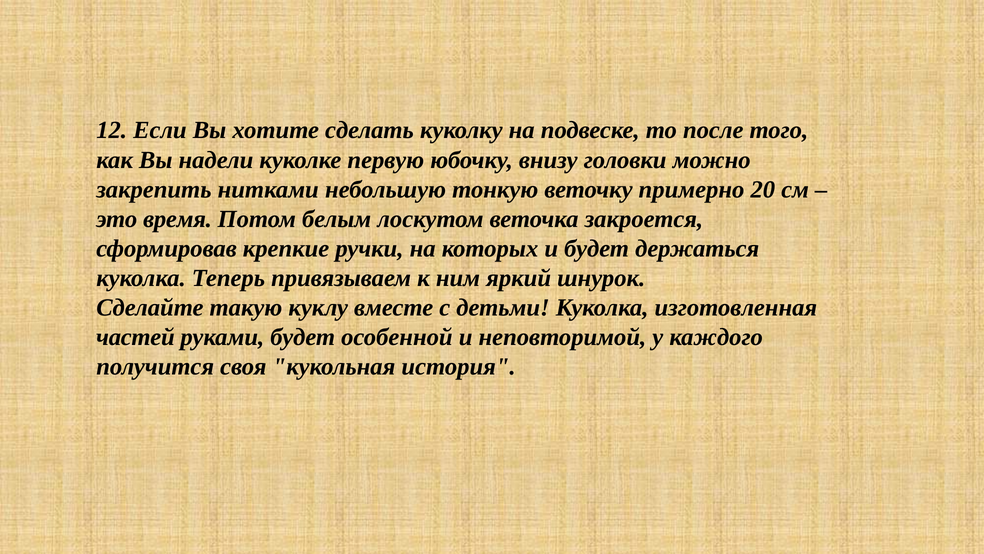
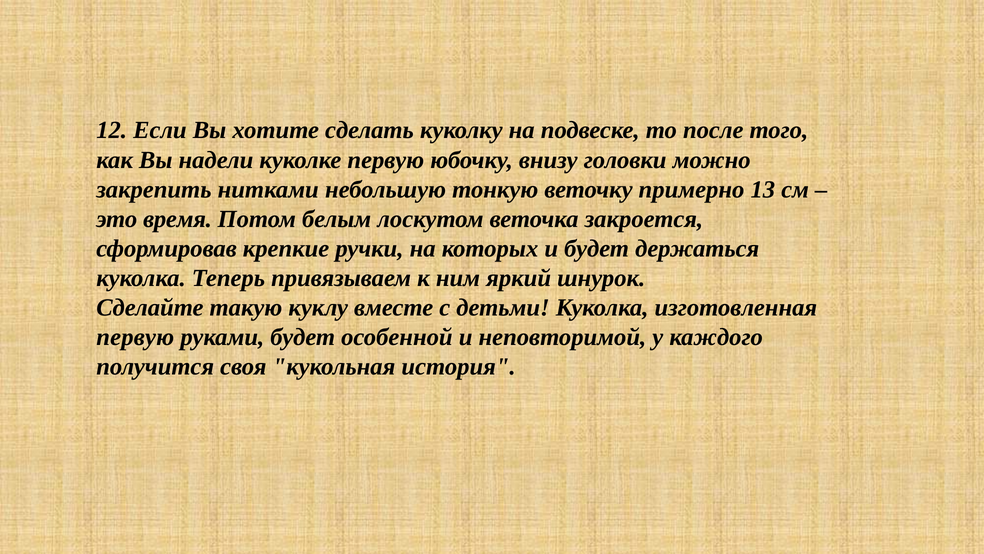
20: 20 -> 13
частей at (135, 337): частей -> первую
